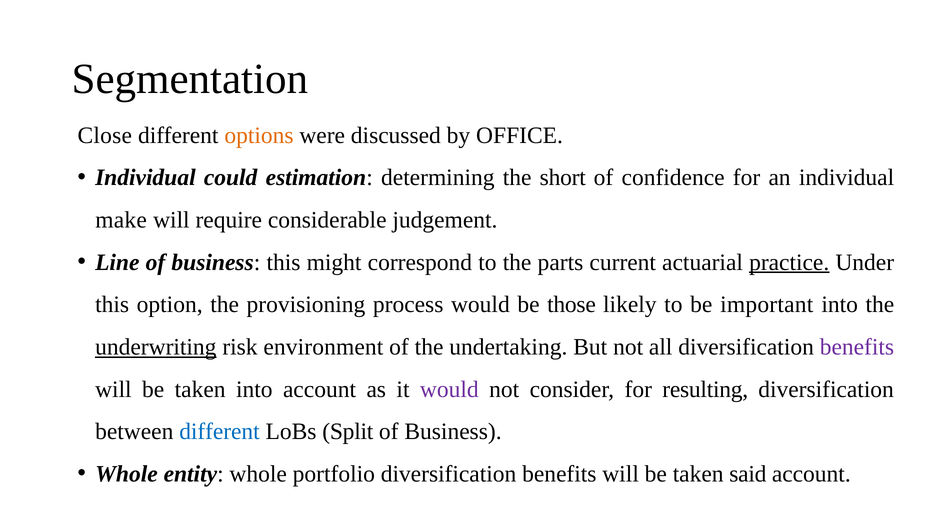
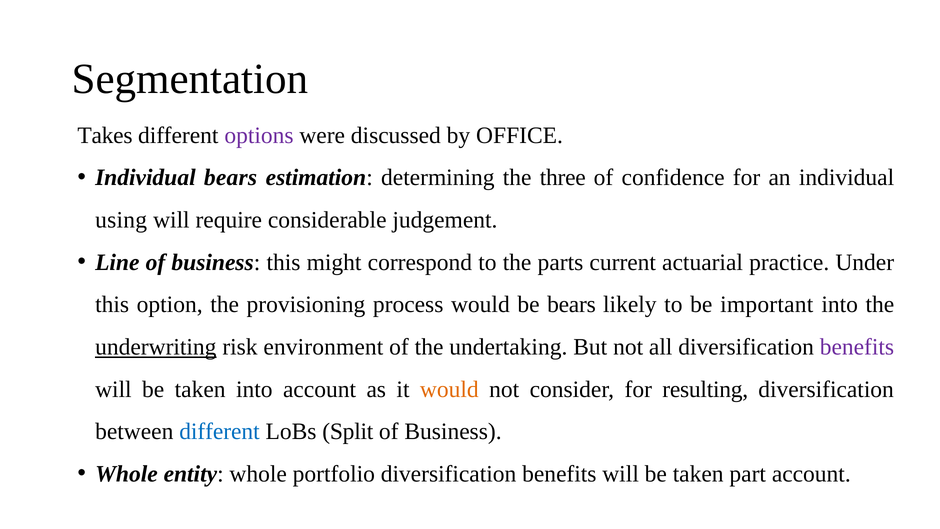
Close: Close -> Takes
options colour: orange -> purple
Individual could: could -> bears
short: short -> three
make: make -> using
practice underline: present -> none
be those: those -> bears
would at (449, 389) colour: purple -> orange
said: said -> part
